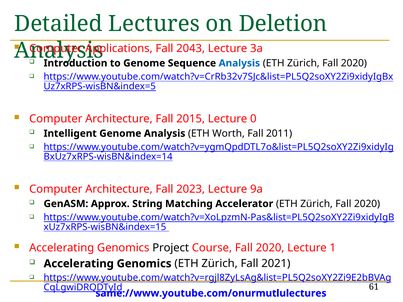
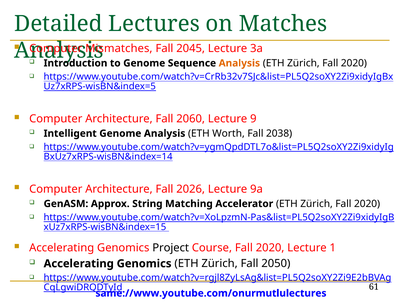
Deletion: Deletion -> Matches
Applications: Applications -> Mismatches
2043: 2043 -> 2045
Analysis at (239, 63) colour: blue -> orange
2015: 2015 -> 2060
0: 0 -> 9
2011: 2011 -> 2038
2023: 2023 -> 2026
2021: 2021 -> 2050
